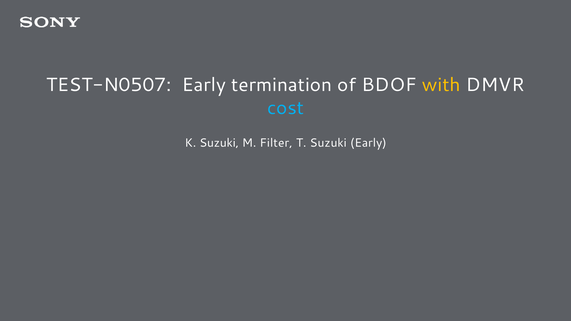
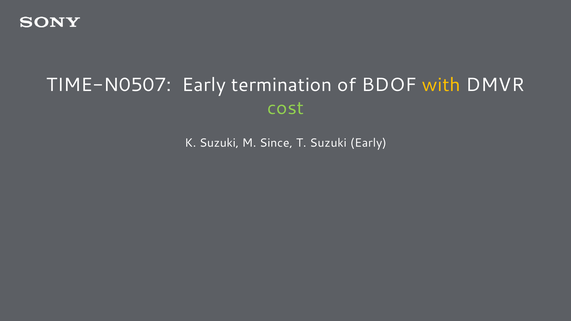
TEST-N0507: TEST-N0507 -> TIME-N0507
cost colour: light blue -> light green
Filter: Filter -> Since
